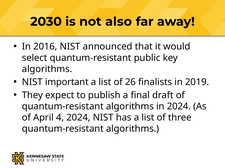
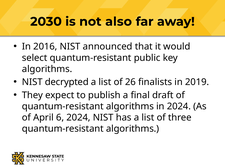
important: important -> decrypted
4: 4 -> 6
